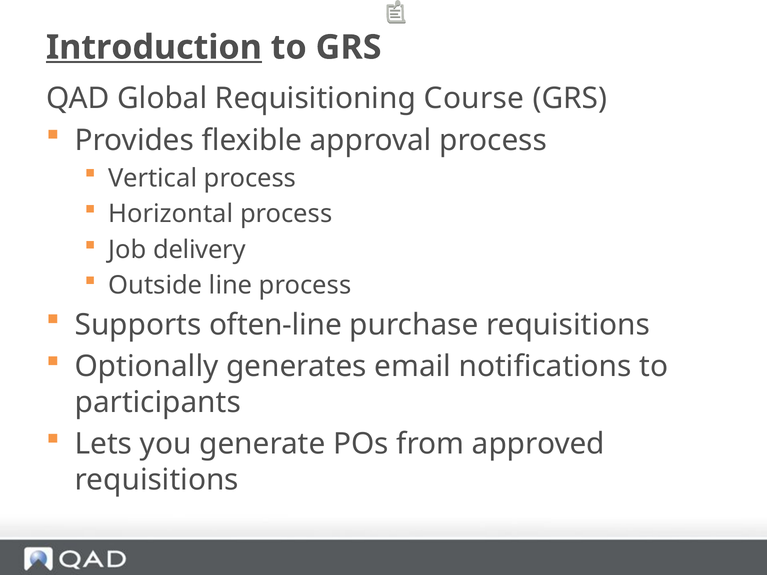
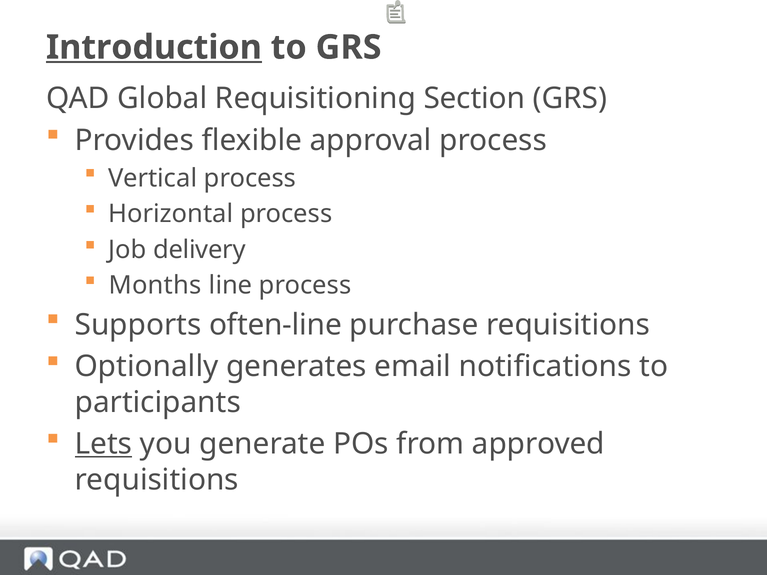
Course: Course -> Section
Outside: Outside -> Months
Lets underline: none -> present
